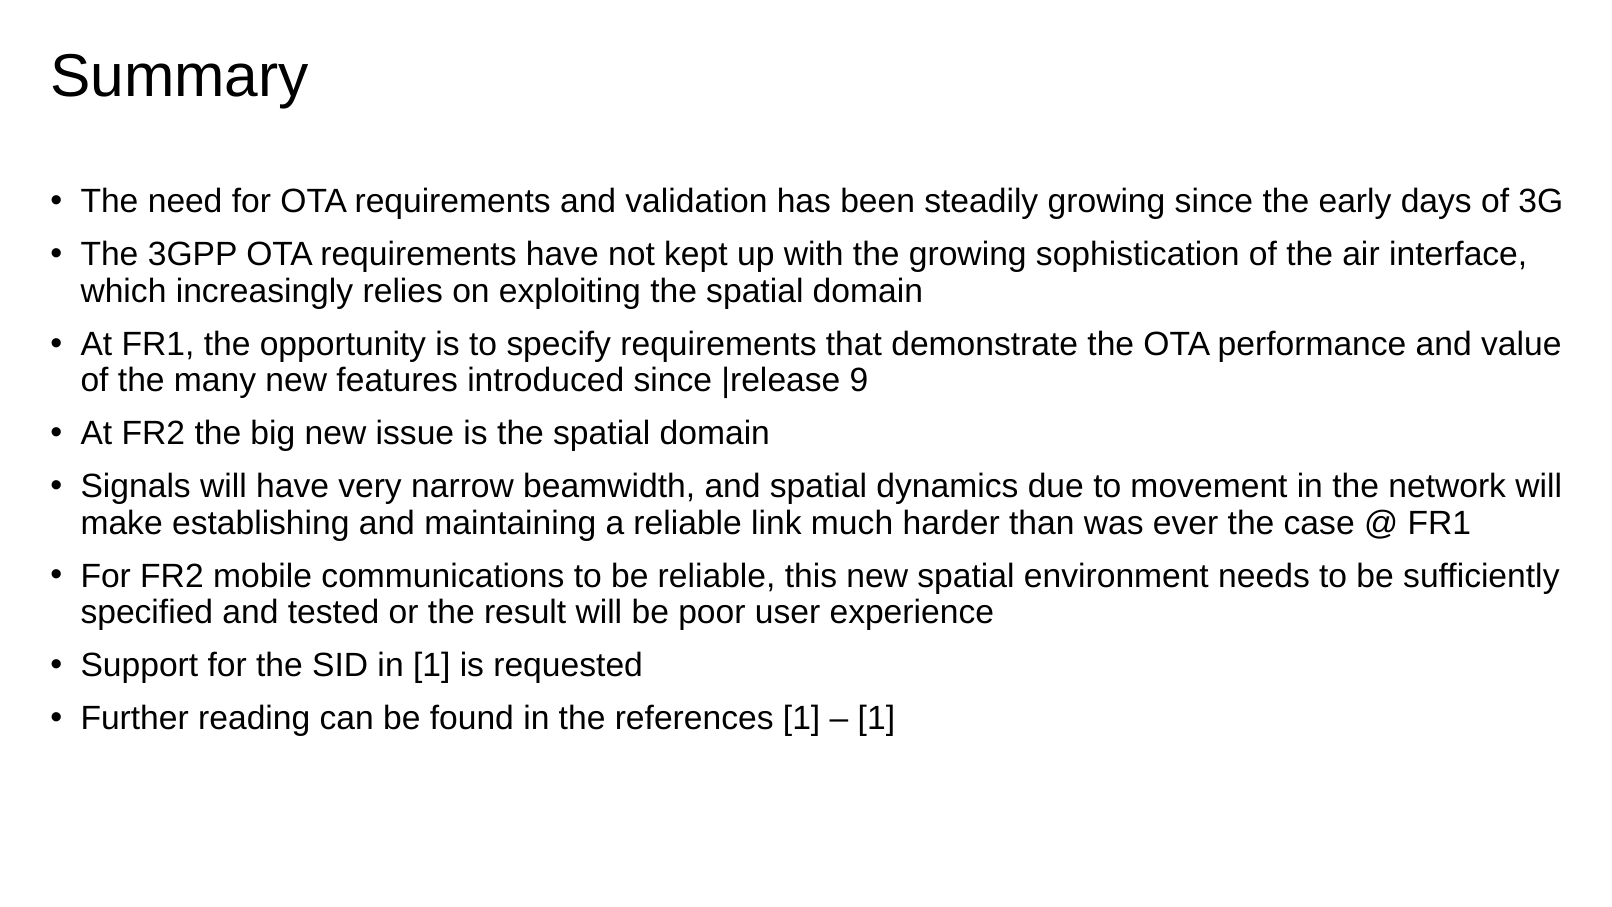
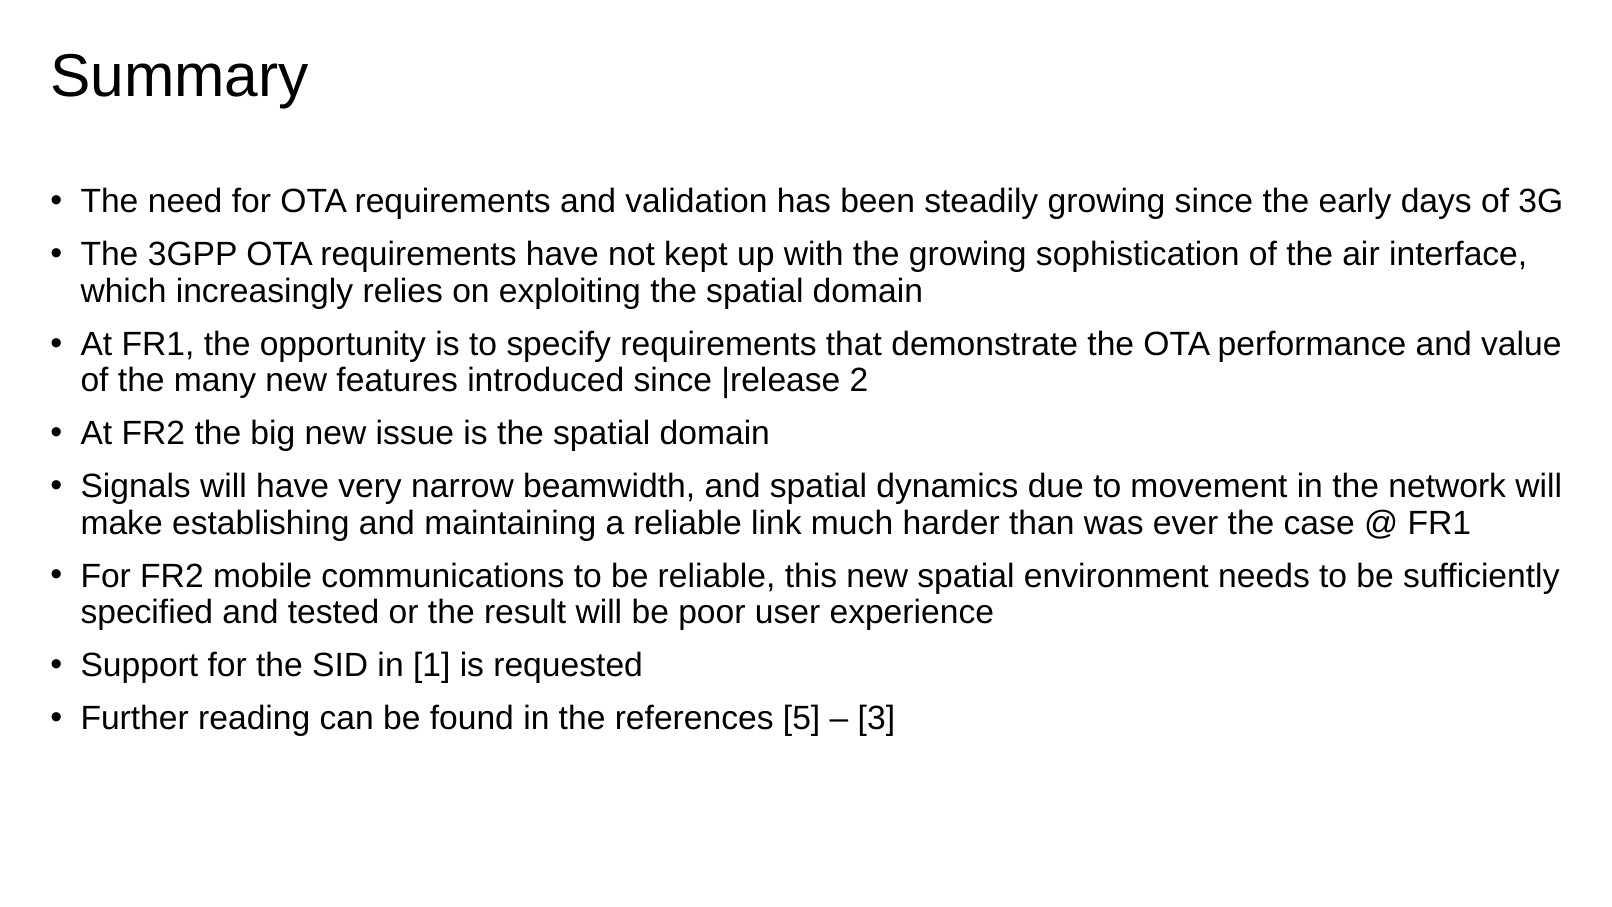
9: 9 -> 2
references 1: 1 -> 5
1 at (876, 718): 1 -> 3
